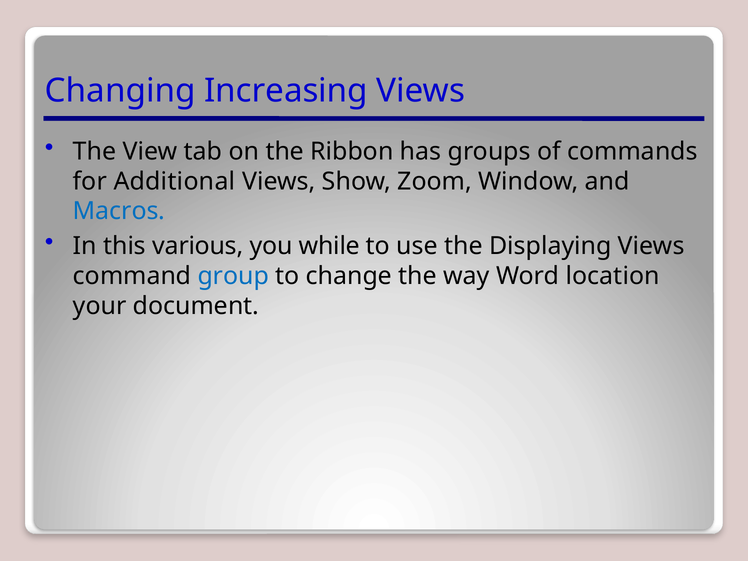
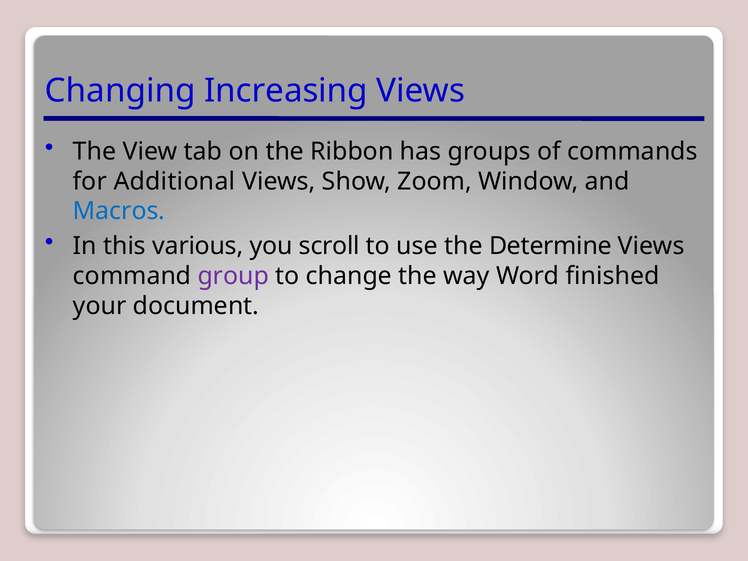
while: while -> scroll
Displaying: Displaying -> Determine
group colour: blue -> purple
location: location -> finished
